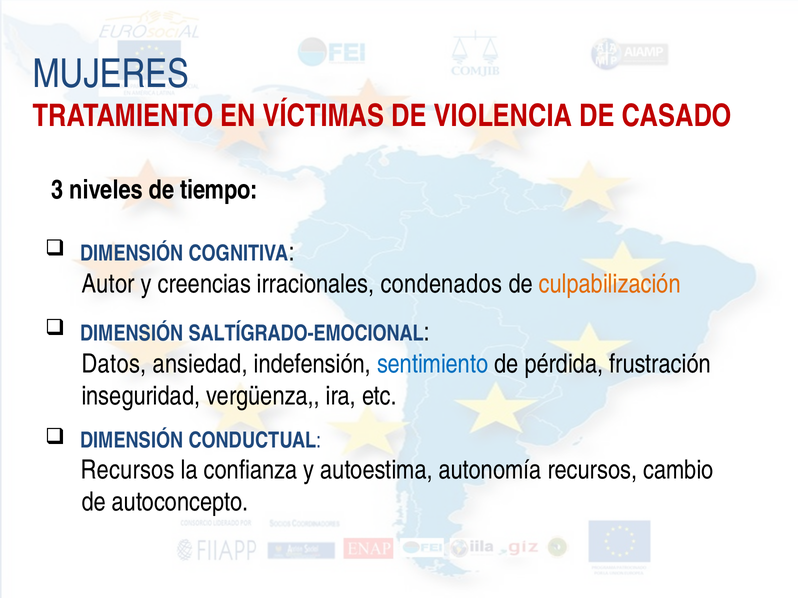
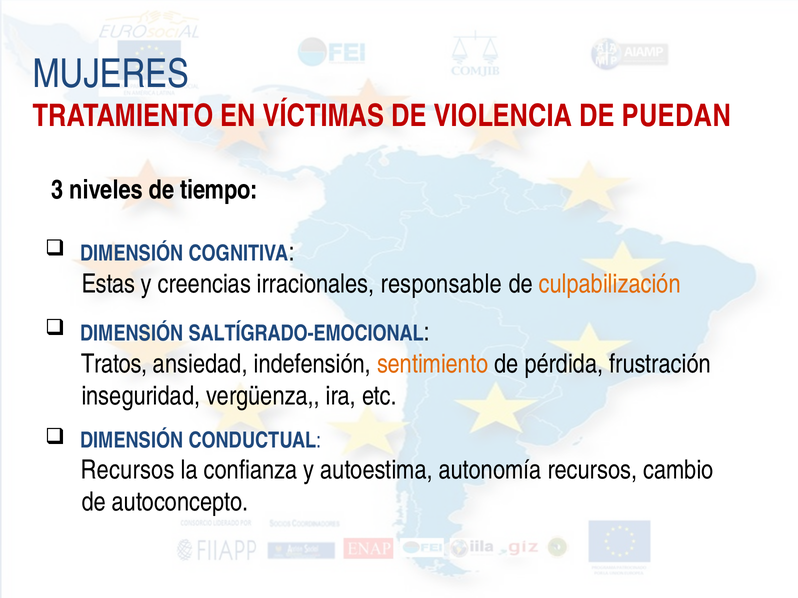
CASADO: CASADO -> PUEDAN
Autor: Autor -> Estas
condenados: condenados -> responsable
Datos: Datos -> Tratos
sentimiento colour: blue -> orange
